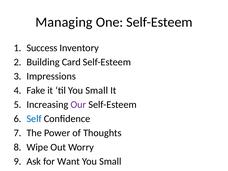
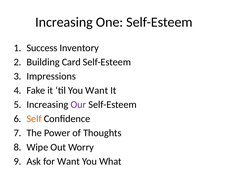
Managing at (64, 22): Managing -> Increasing
til You Small: Small -> Want
Self colour: blue -> orange
Small at (110, 161): Small -> What
